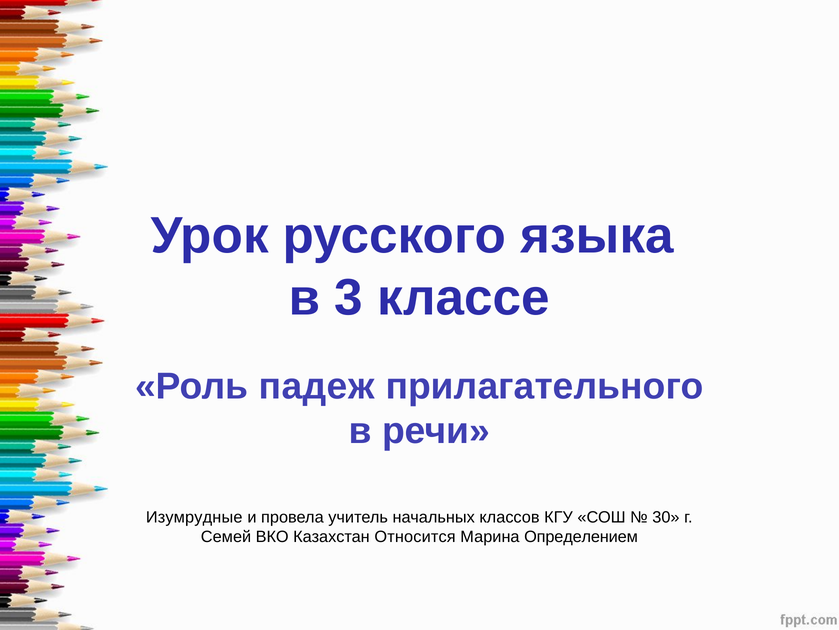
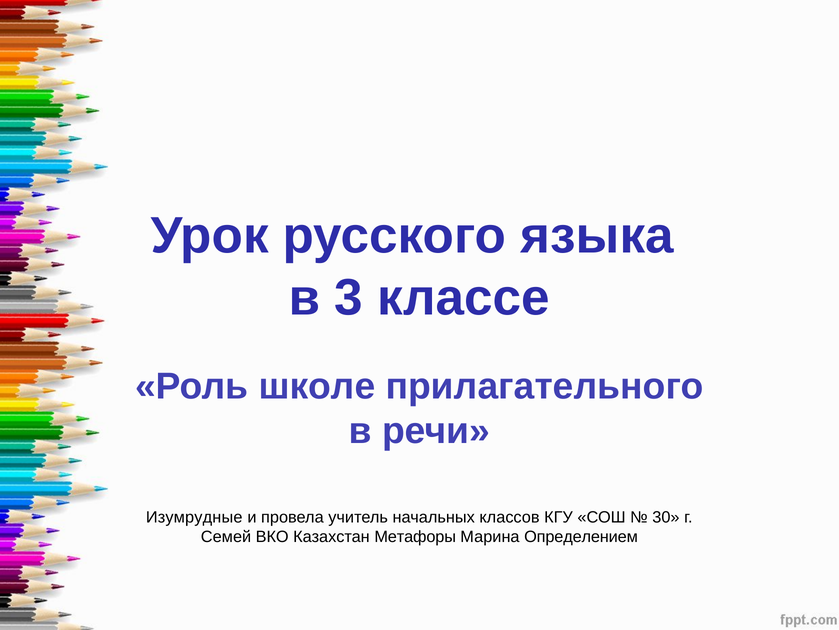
падеж: падеж -> школе
Относится: Относится -> Метафоры
